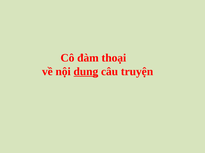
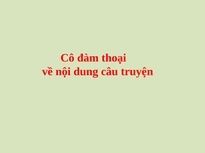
dung underline: present -> none
